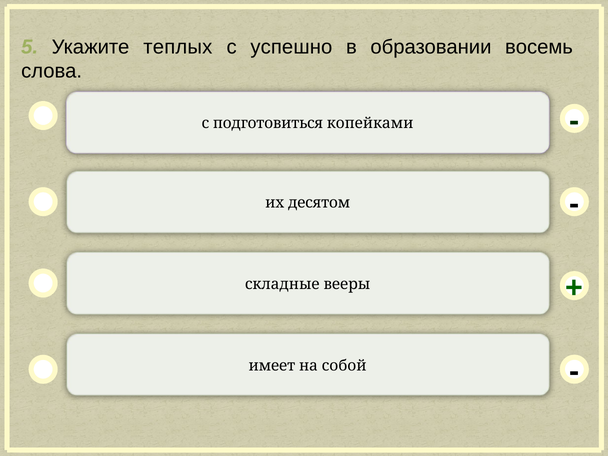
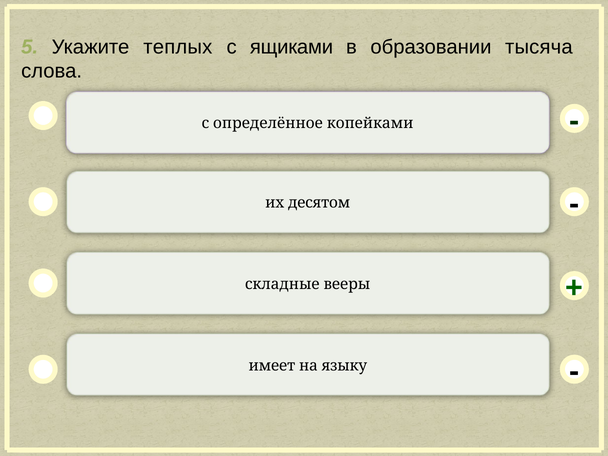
успешно: успешно -> ящиками
восемь: восемь -> тысяча
подготовиться: подготовиться -> определённое
собой: собой -> языку
